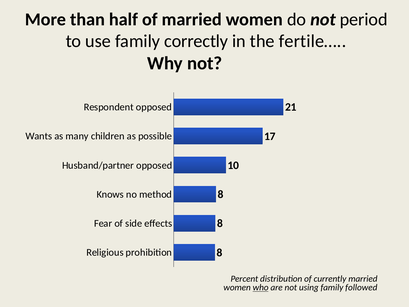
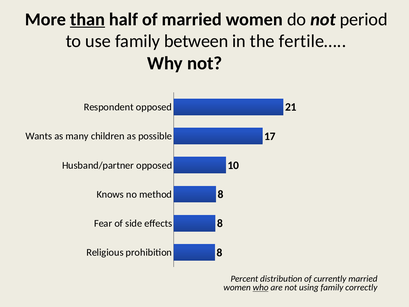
than underline: none -> present
correctly: correctly -> between
followed: followed -> correctly
